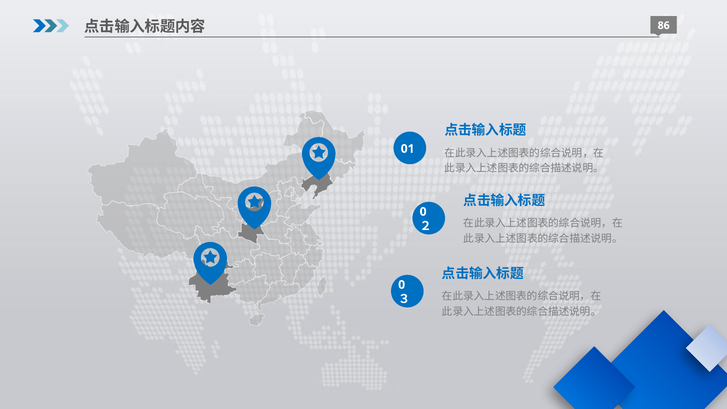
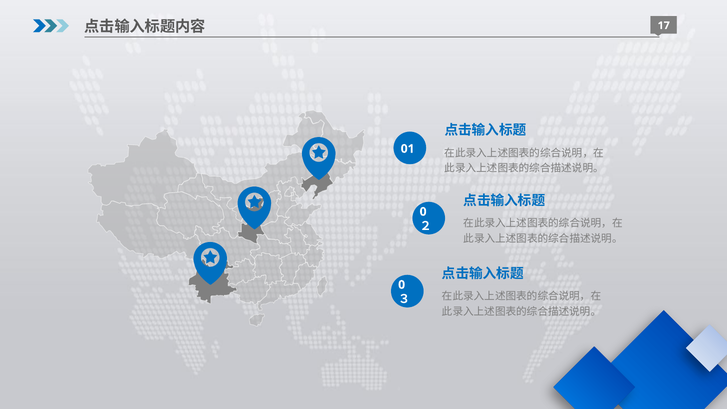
86: 86 -> 17
